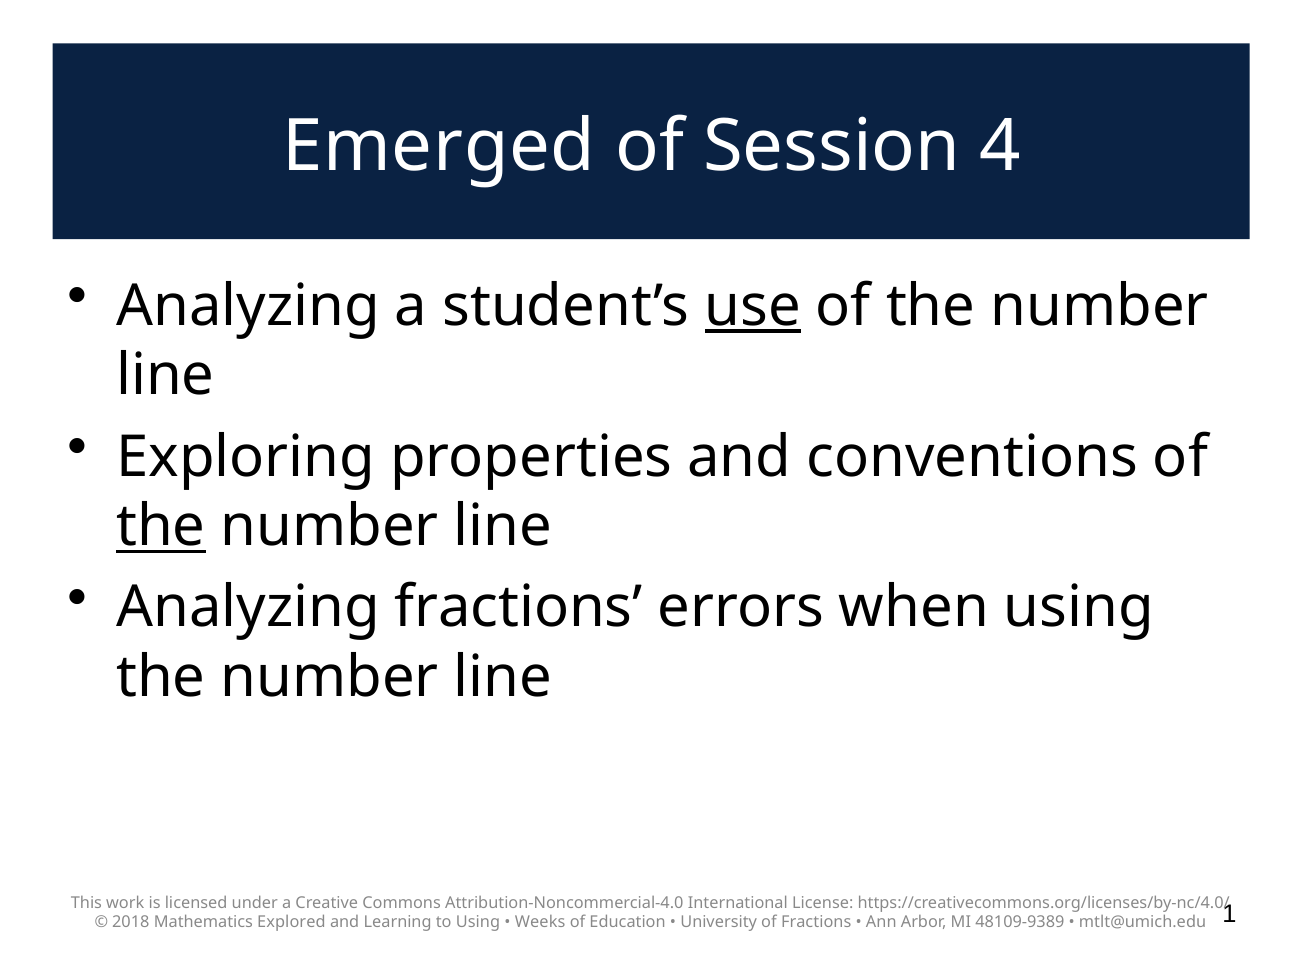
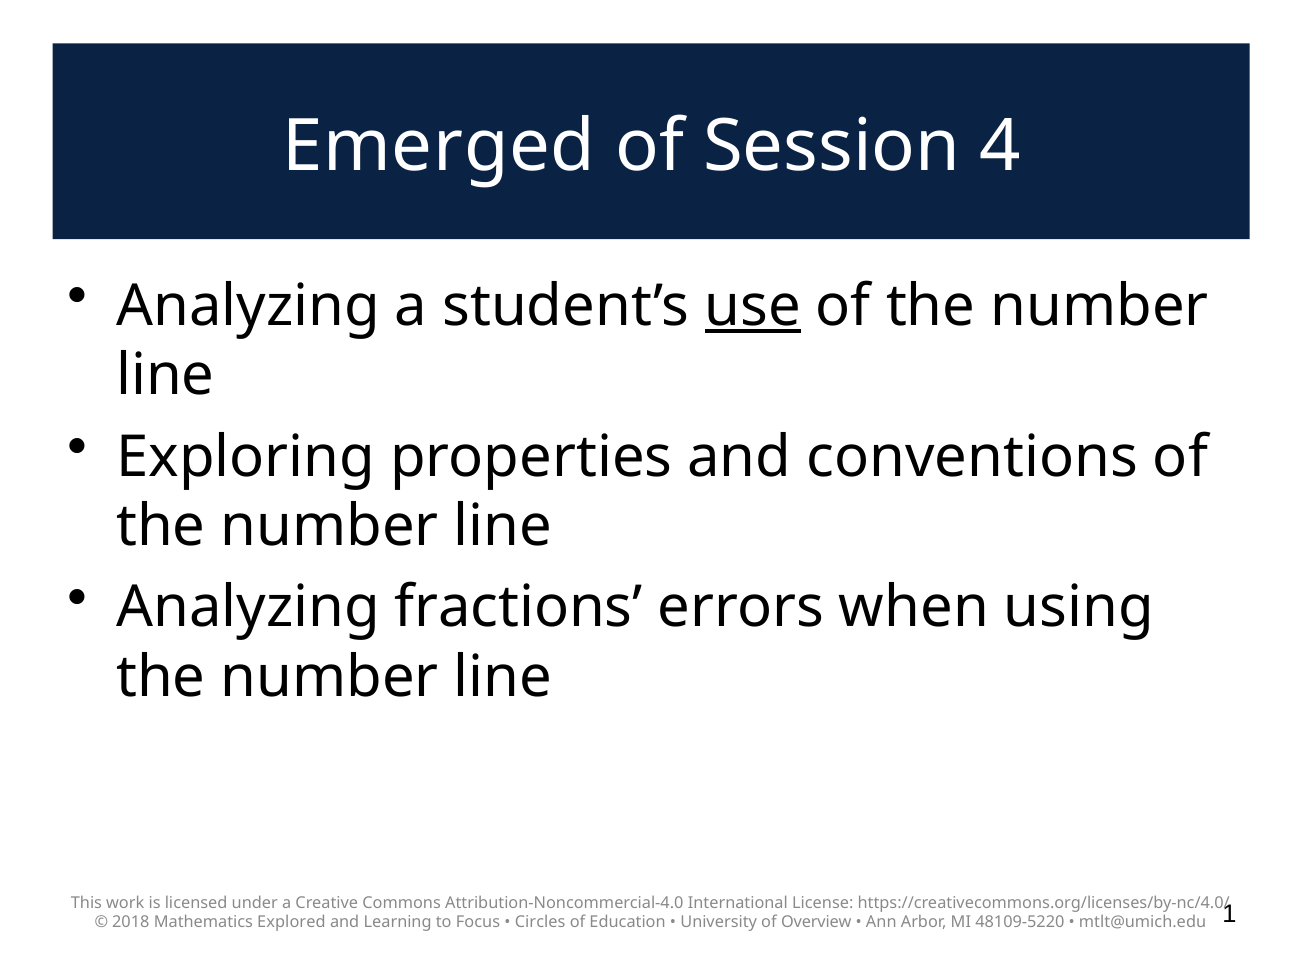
the at (161, 526) underline: present -> none
to Using: Using -> Focus
Weeks: Weeks -> Circles
of Fractions: Fractions -> Overview
48109-9389: 48109-9389 -> 48109-5220
